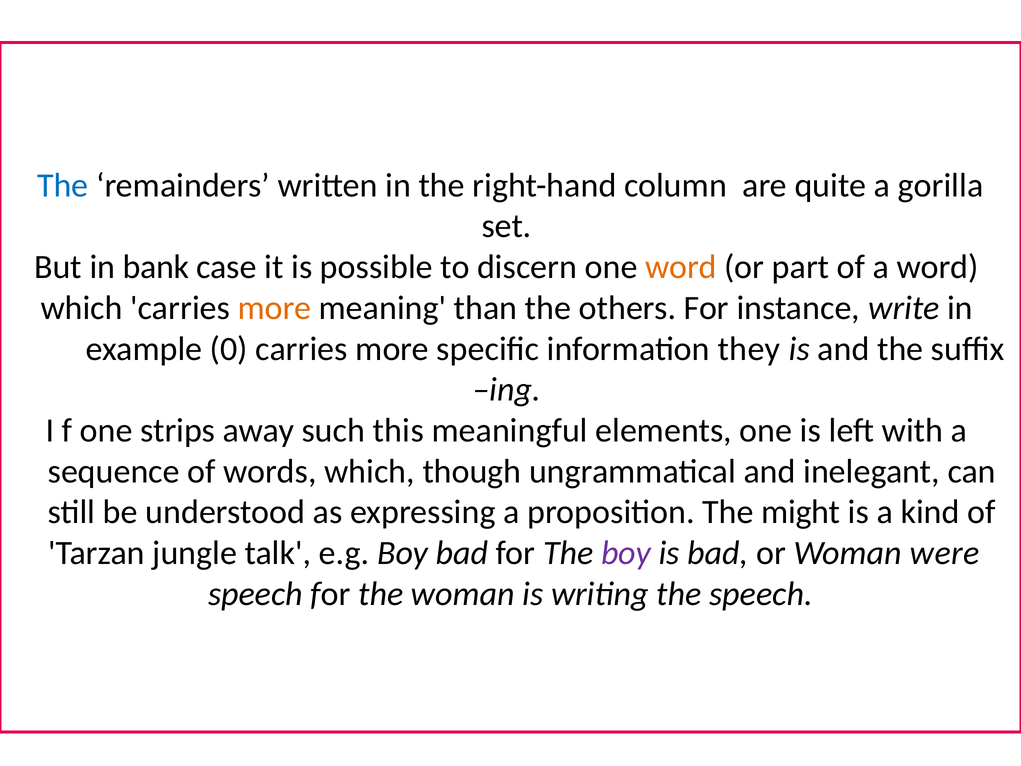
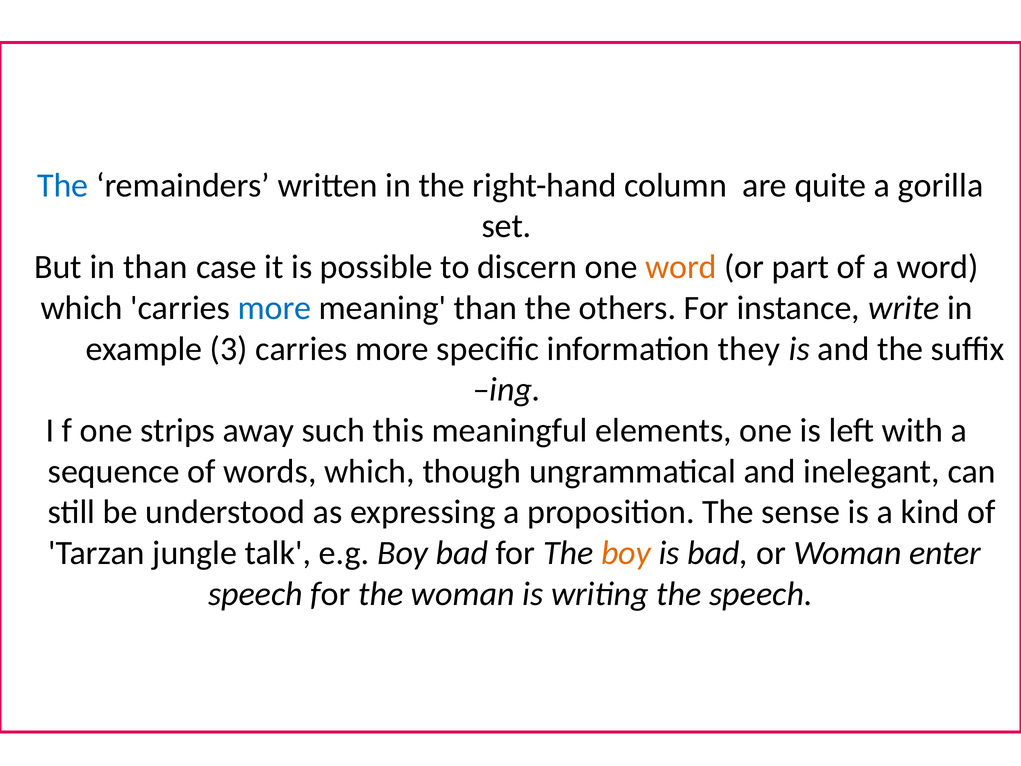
in bank: bank -> than
more at (274, 308) colour: orange -> blue
0: 0 -> 3
might: might -> sense
boy at (626, 553) colour: purple -> orange
were: were -> enter
